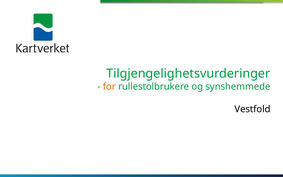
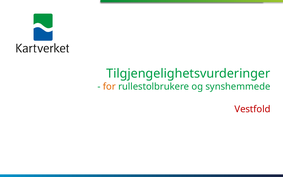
Vestfold colour: black -> red
